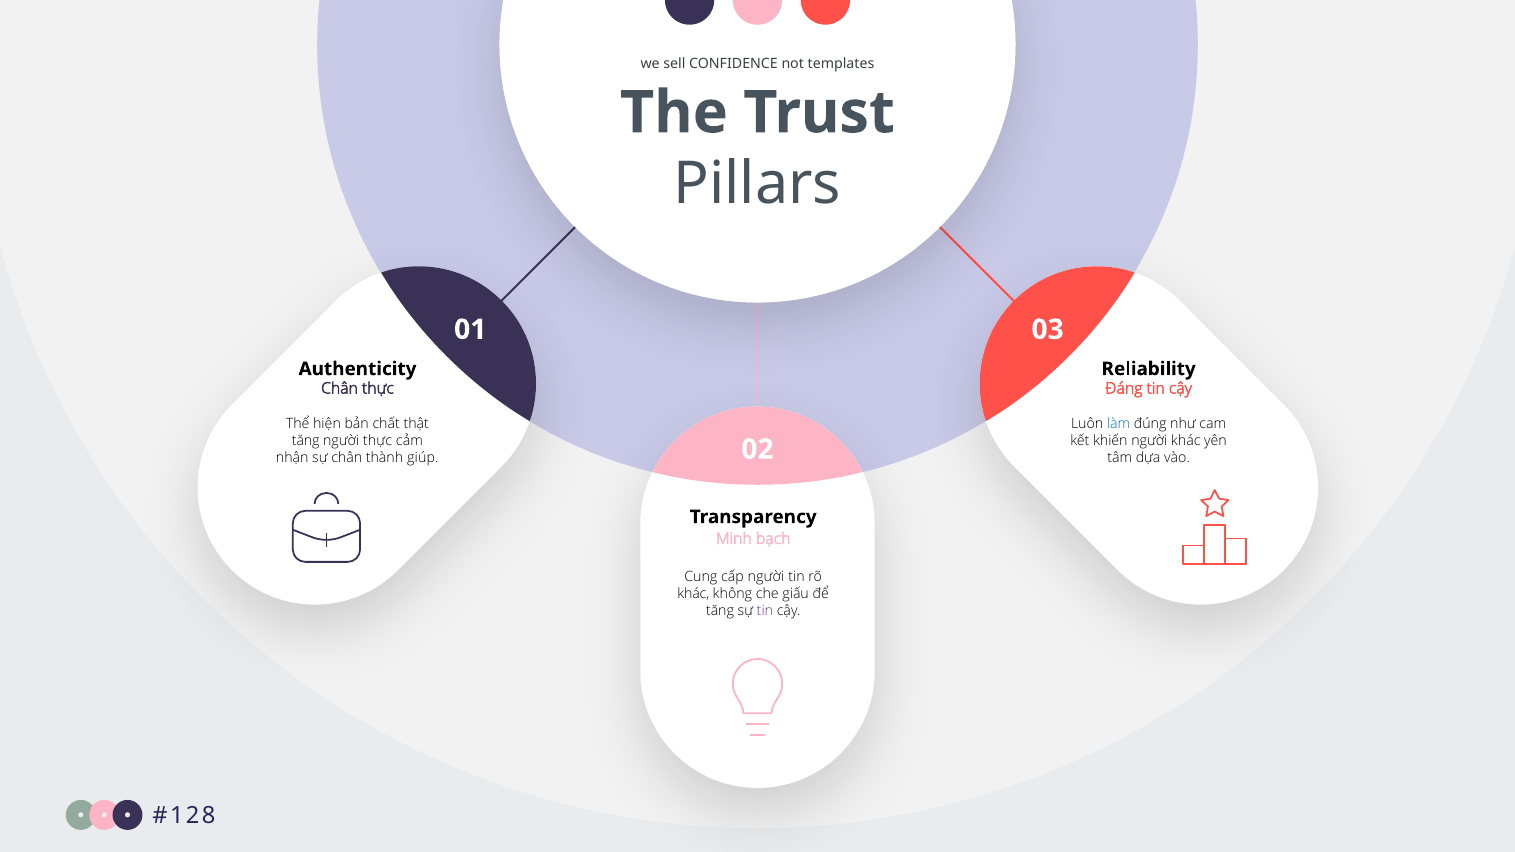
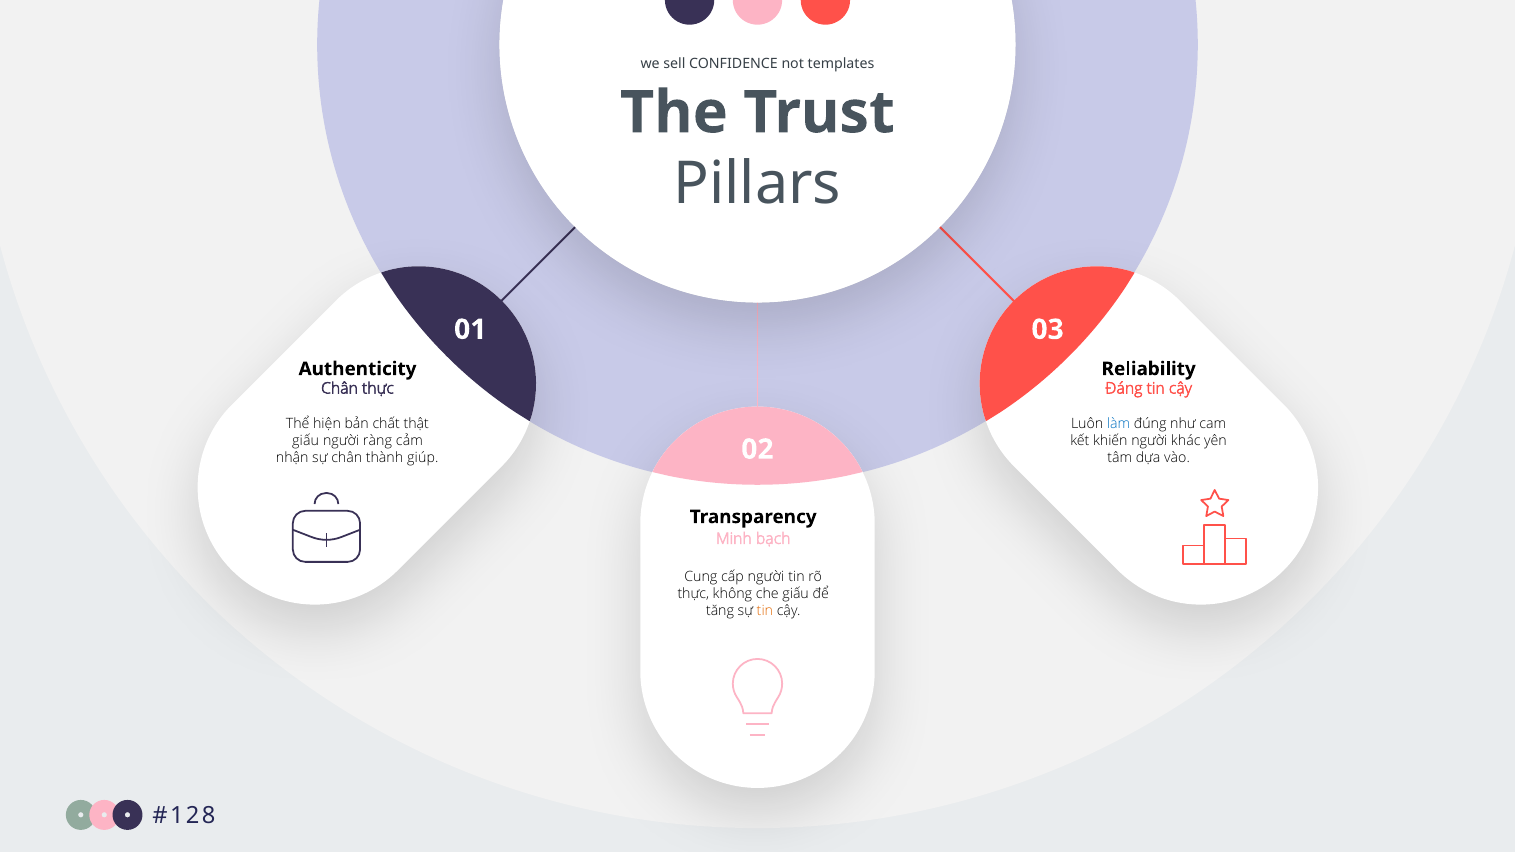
tăng at (306, 441): tăng -> giấu
người thực: thực -> ràng
khác at (693, 594): khác -> thực
tin at (765, 611) colour: purple -> orange
